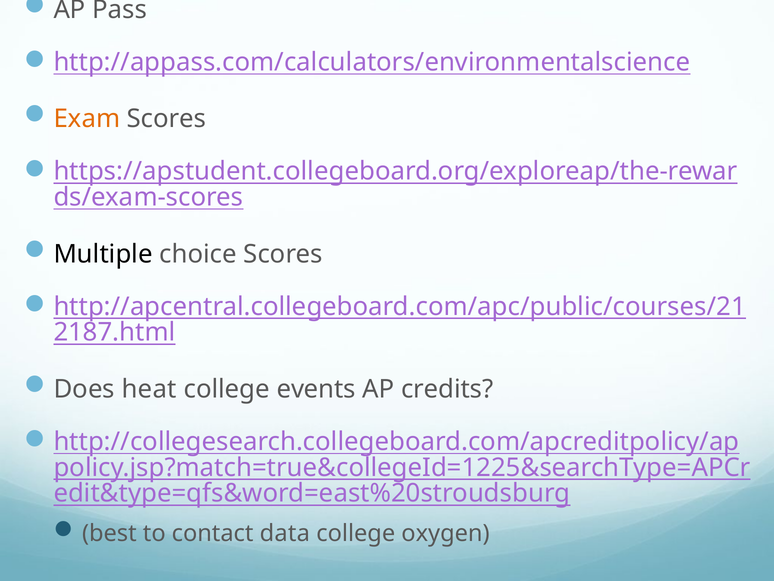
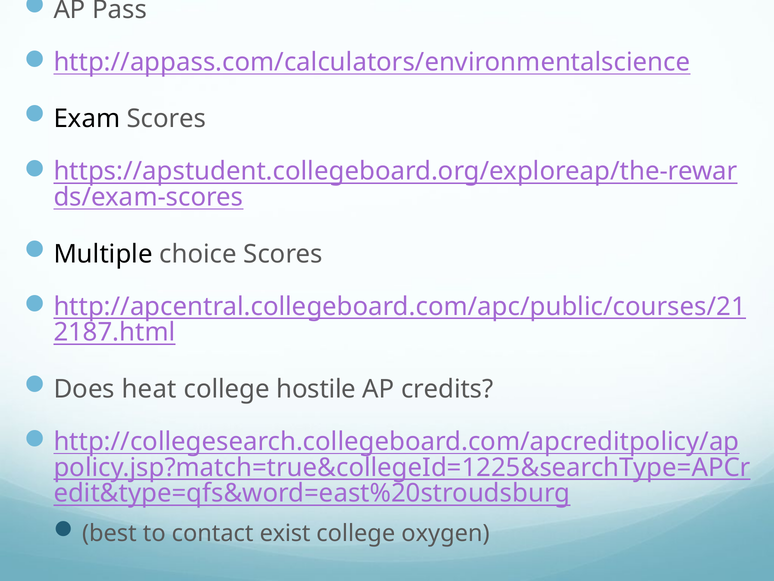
Exam colour: orange -> black
events: events -> hostile
data: data -> exist
